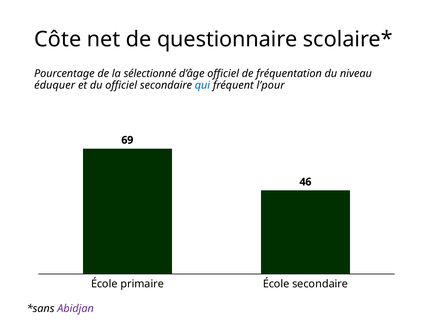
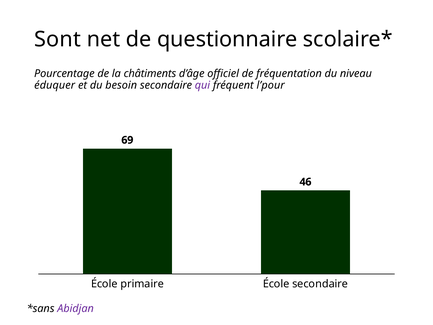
Côte: Côte -> Sont
sélectionné: sélectionné -> châtiments
du officiel: officiel -> besoin
qui colour: blue -> purple
